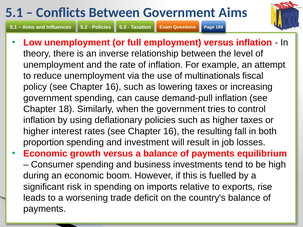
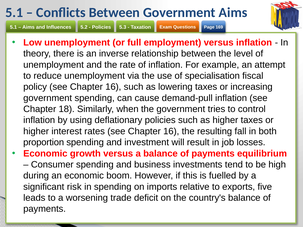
multinationals: multinationals -> specialisation
rise: rise -> five
